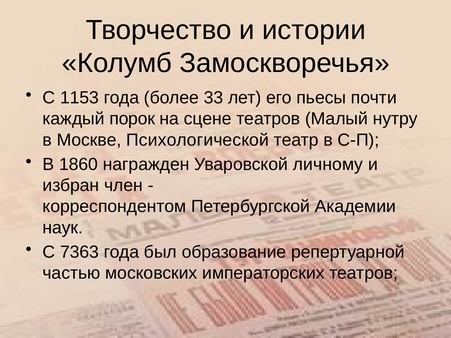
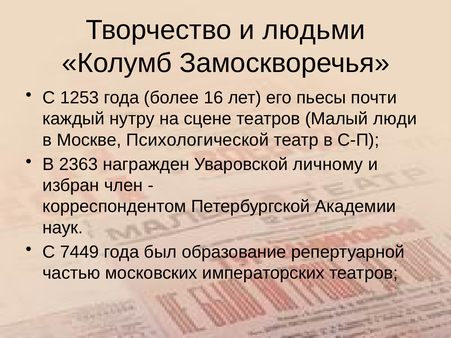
истории: истории -> людьми
1153: 1153 -> 1253
33: 33 -> 16
порок: порок -> нутру
нутру: нутру -> люди
1860: 1860 -> 2363
7363: 7363 -> 7449
